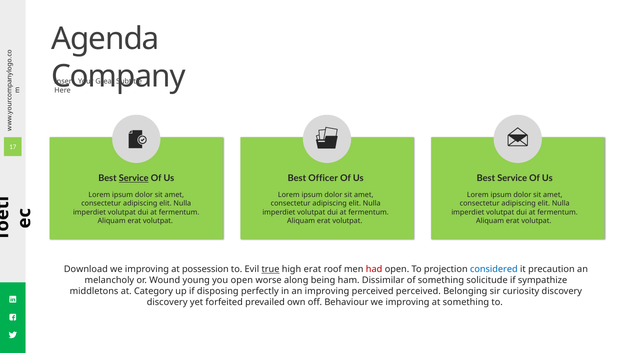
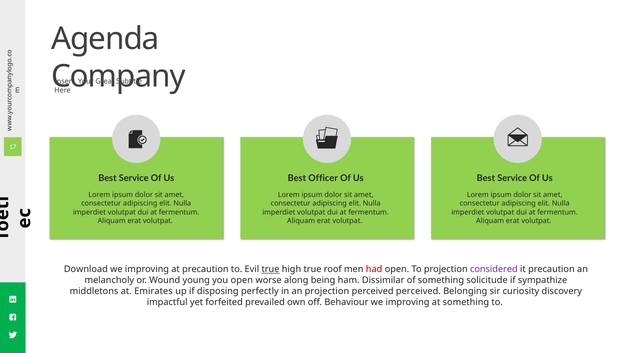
Service at (134, 178) underline: present -> none
at possession: possession -> precaution
high erat: erat -> true
considered colour: blue -> purple
Category: Category -> Emirates
an improving: improving -> projection
discovery at (167, 303): discovery -> impactful
